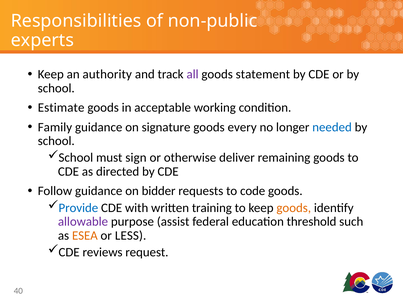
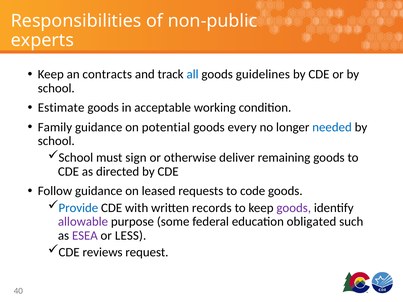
authority: authority -> contracts
all colour: purple -> blue
statement: statement -> guidelines
signature: signature -> potential
bidder: bidder -> leased
training: training -> records
goods at (294, 208) colour: orange -> purple
assist: assist -> some
threshold: threshold -> obligated
ESEA colour: orange -> purple
